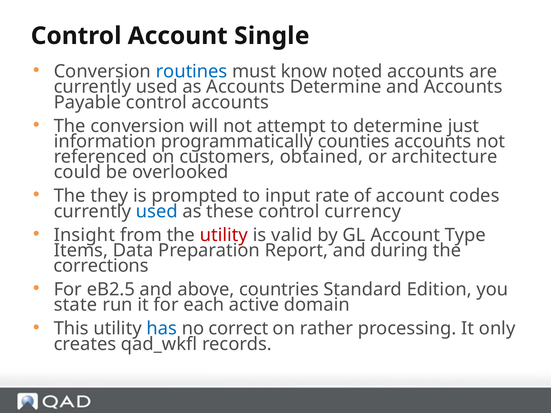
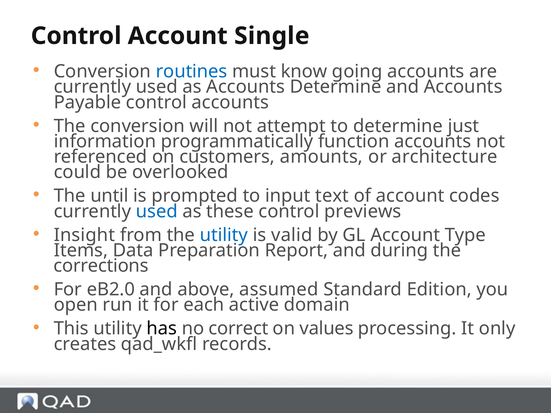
noted: noted -> going
counties: counties -> function
obtained: obtained -> amounts
they: they -> until
rate: rate -> text
currency: currency -> previews
utility at (224, 235) colour: red -> blue
eB2.5: eB2.5 -> eB2.0
countries: countries -> assumed
state: state -> open
has colour: blue -> black
rather: rather -> values
